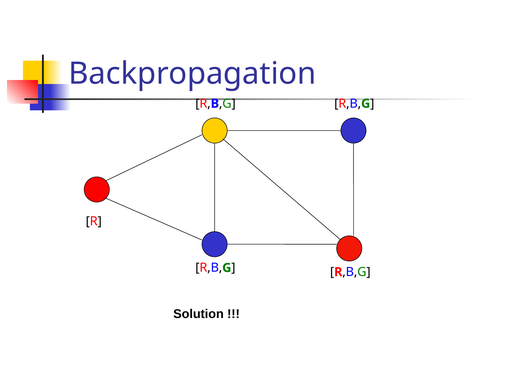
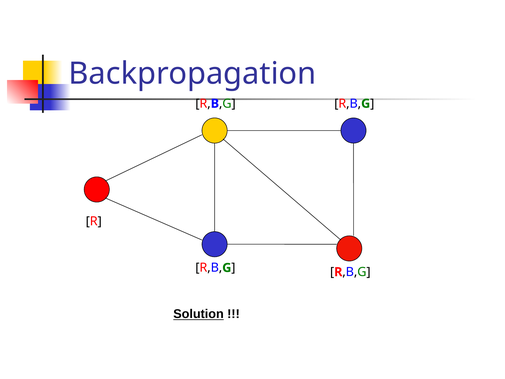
Solution underline: none -> present
